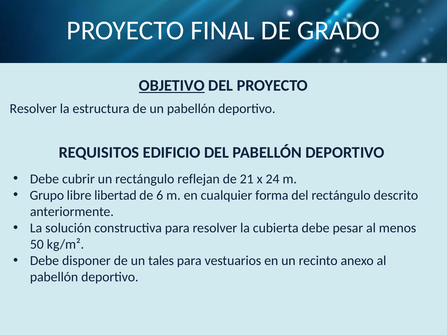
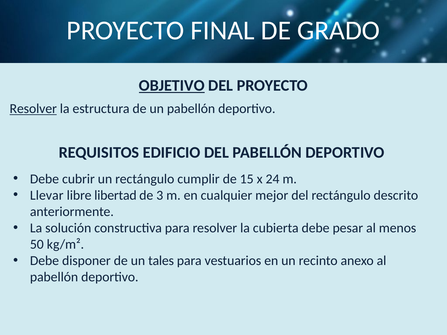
Resolver at (33, 109) underline: none -> present
reflejan: reflejan -> cumplir
21: 21 -> 15
Grupo: Grupo -> Llevar
6: 6 -> 3
forma: forma -> mejor
